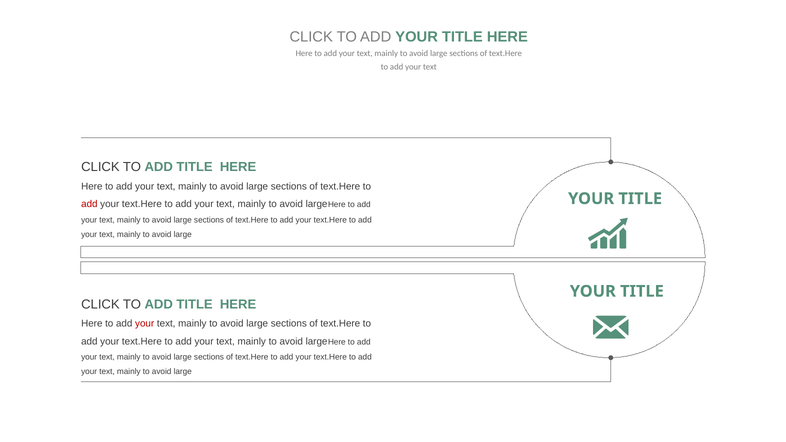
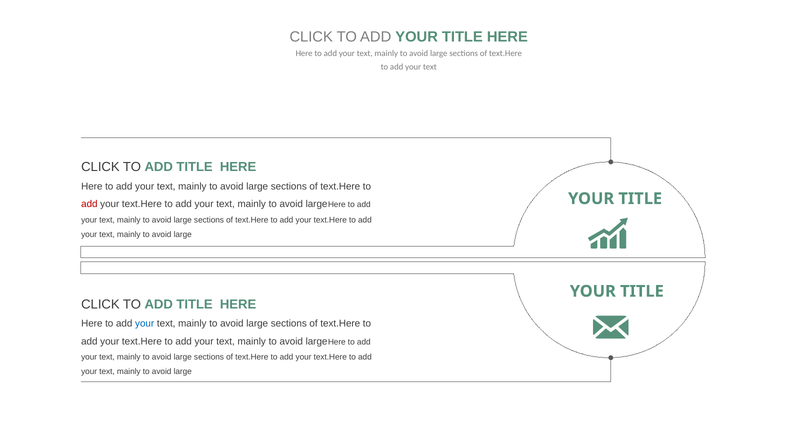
your at (145, 324) colour: red -> blue
